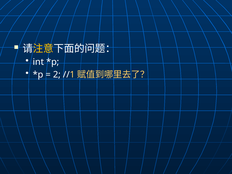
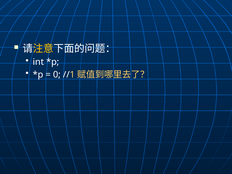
2: 2 -> 0
